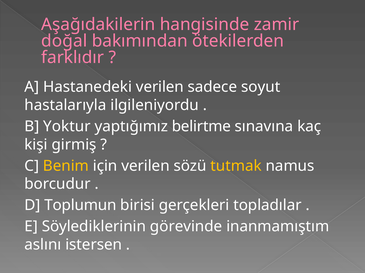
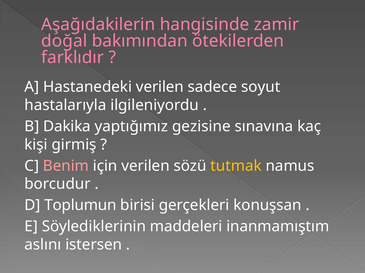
Yoktur: Yoktur -> Dakika
belirtme: belirtme -> gezisine
Benim colour: yellow -> pink
topladılar: topladılar -> konuşsan
görevinde: görevinde -> maddeleri
